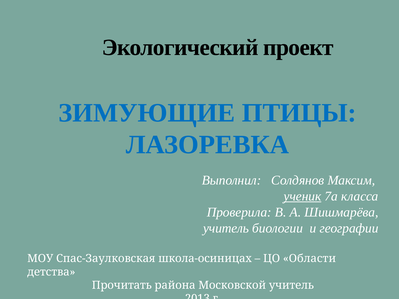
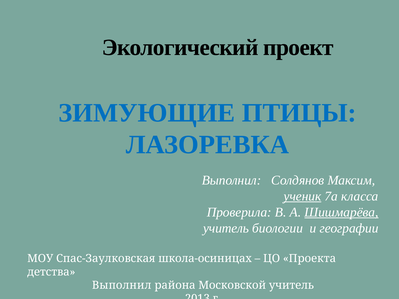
Шишмарёва underline: none -> present
Области: Области -> Проекта
Прочитать at (122, 285): Прочитать -> Выполнил
